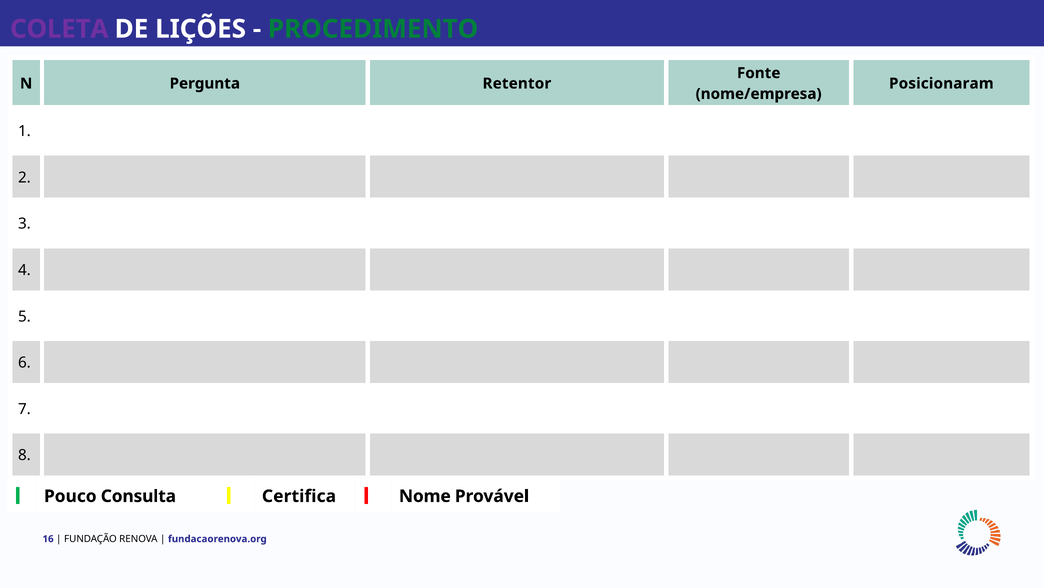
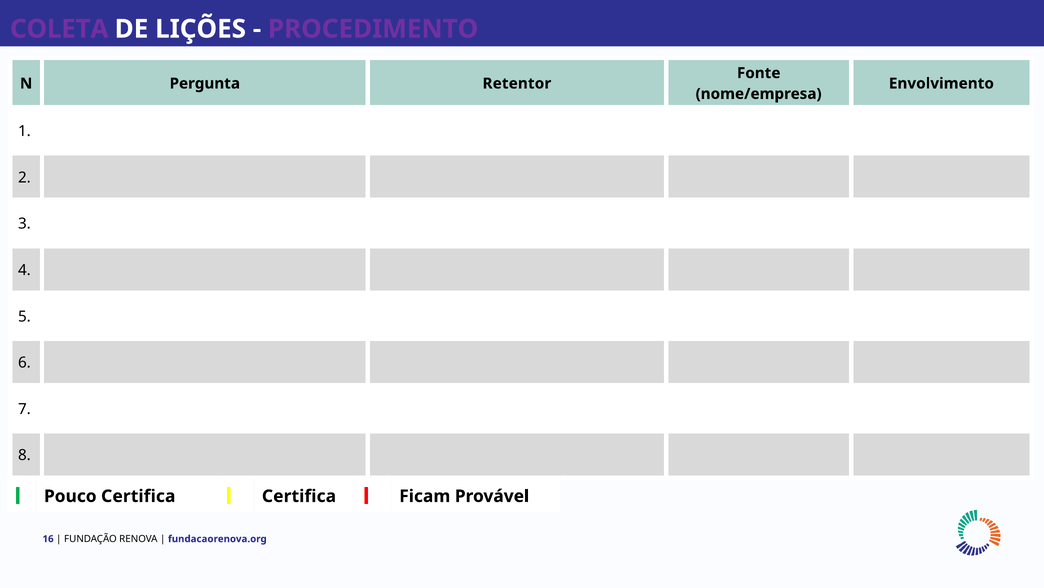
PROCEDIMENTO colour: green -> purple
Posicionaram: Posicionaram -> Envolvimento
Pouco Consulta: Consulta -> Certifica
Nome: Nome -> Ficam
